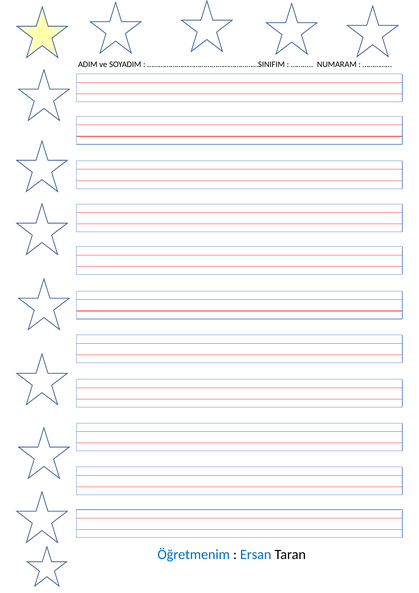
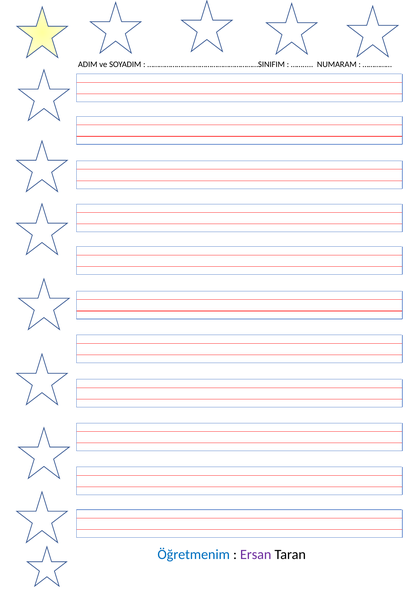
Ersan colour: blue -> purple
